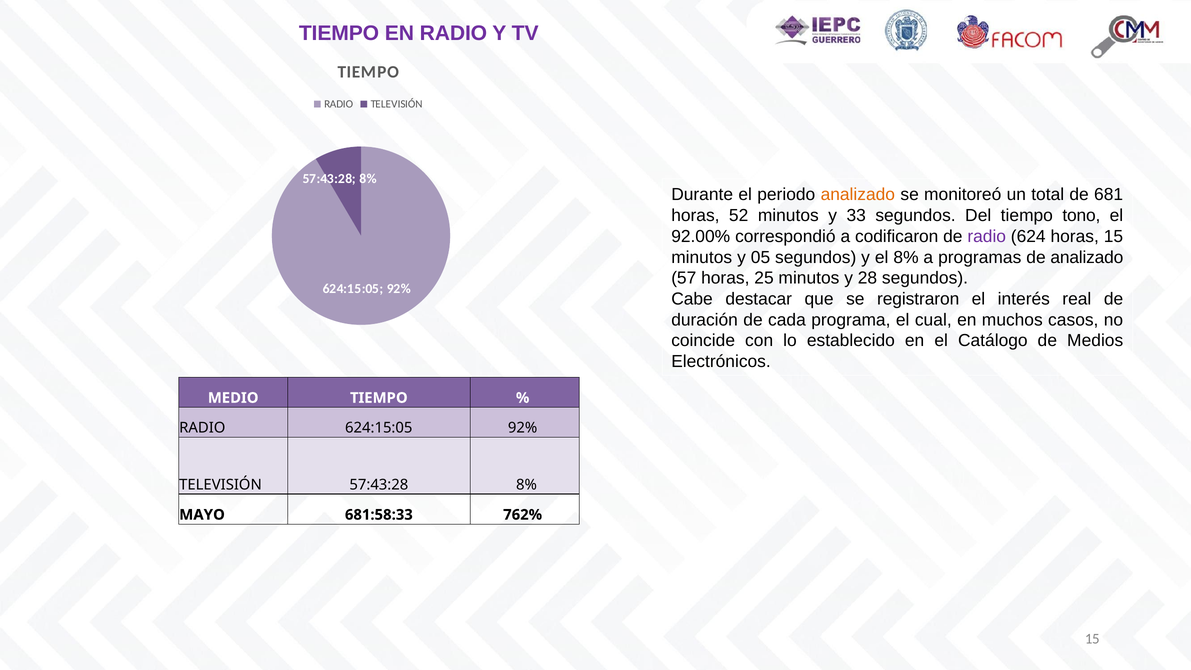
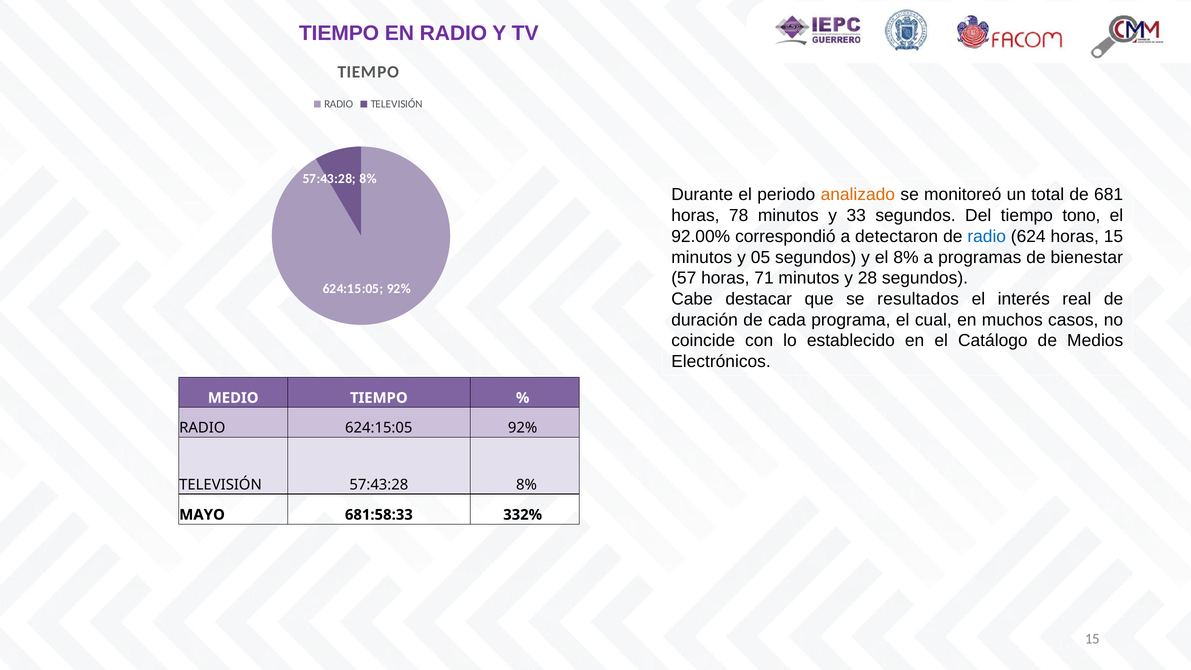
52: 52 -> 78
codificaron: codificaron -> detectaron
radio at (987, 236) colour: purple -> blue
de analizado: analizado -> bienestar
25: 25 -> 71
registraron: registraron -> resultados
762%: 762% -> 332%
